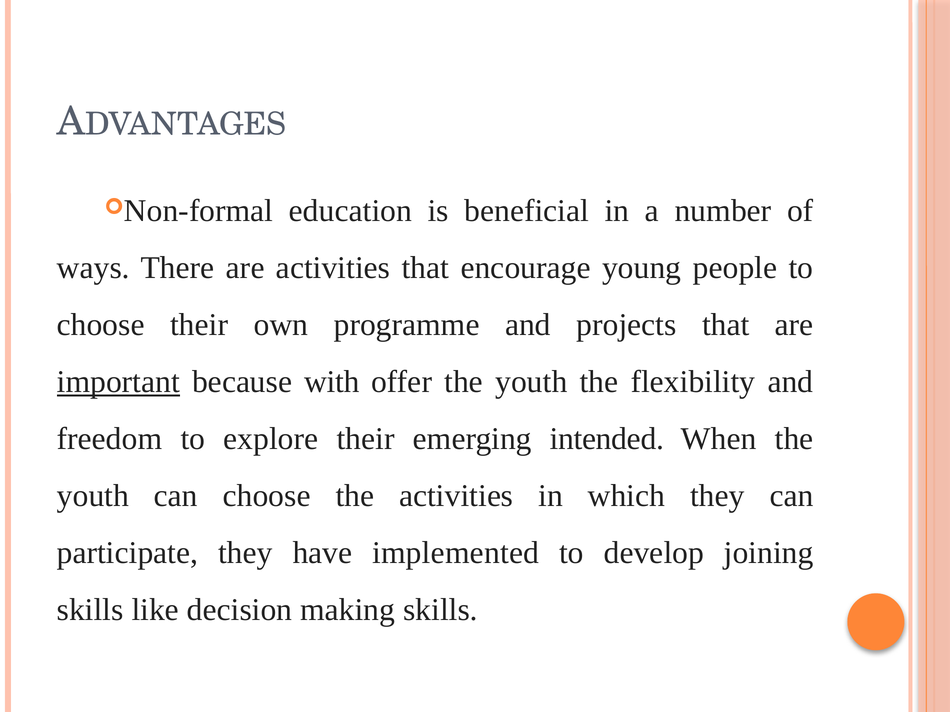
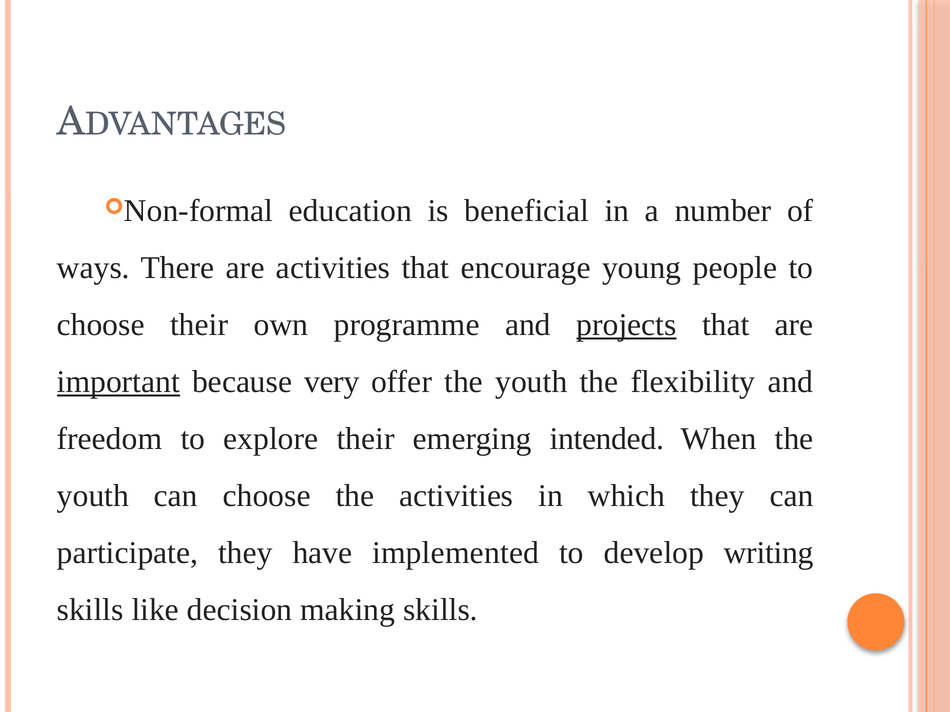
projects underline: none -> present
with: with -> very
joining: joining -> writing
